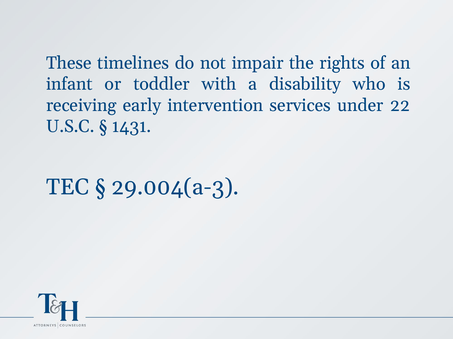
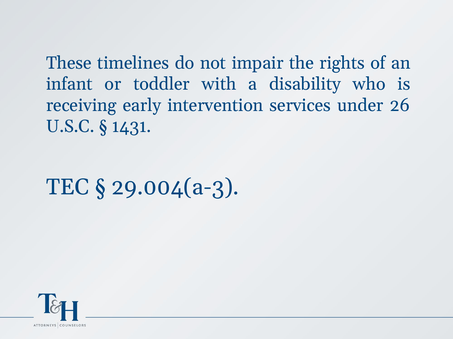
22: 22 -> 26
